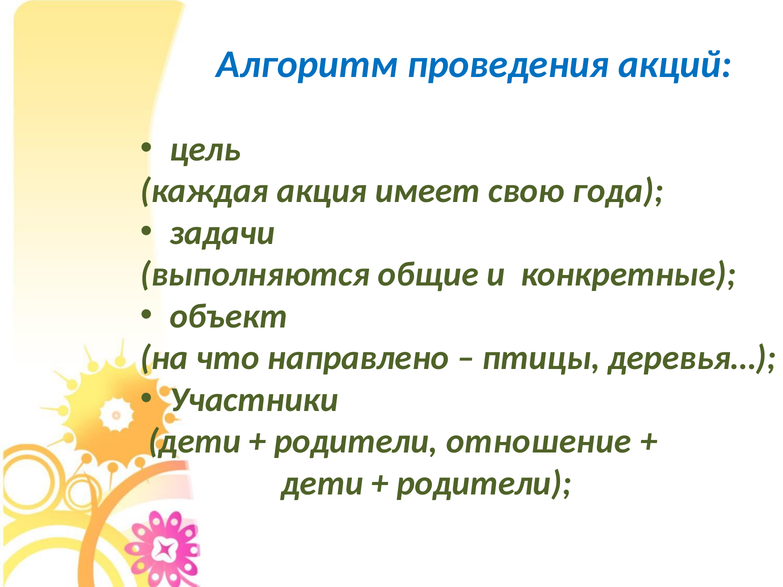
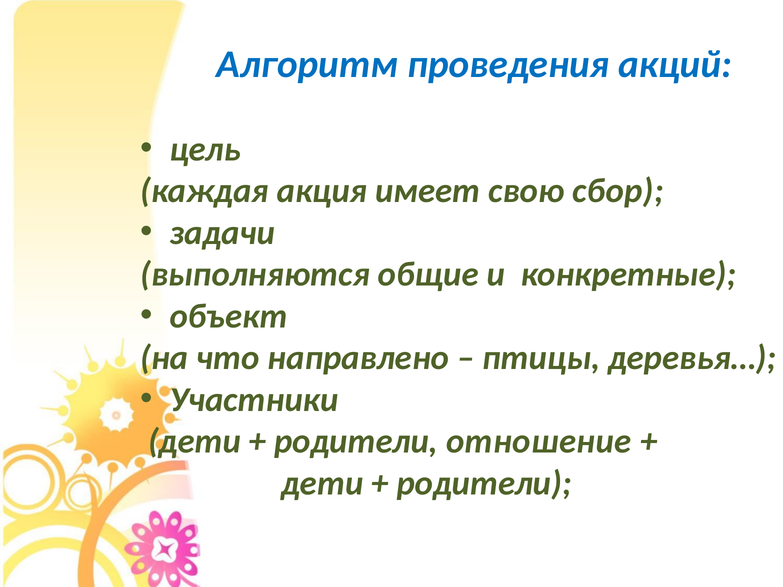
года: года -> сбор
